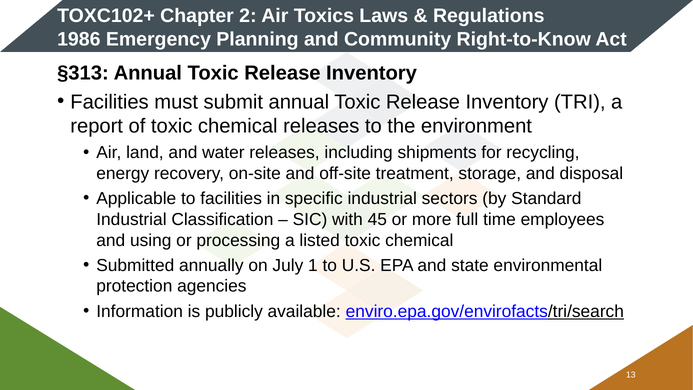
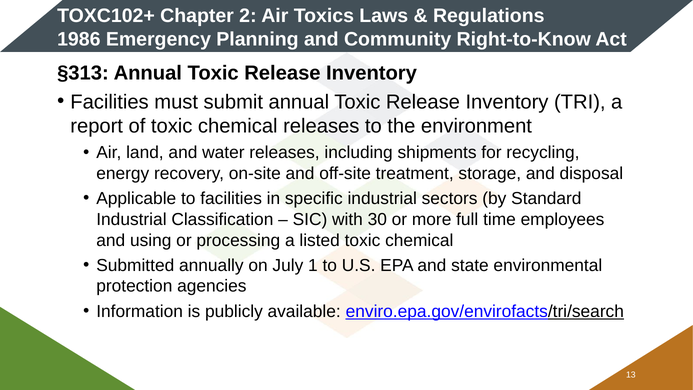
45: 45 -> 30
